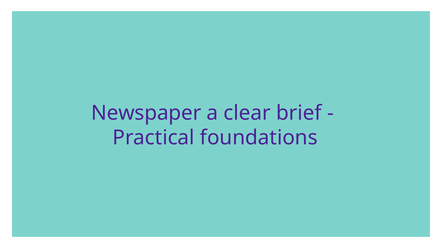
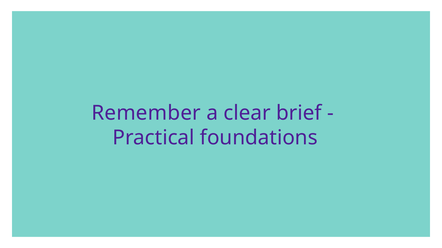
Newspaper: Newspaper -> Remember
